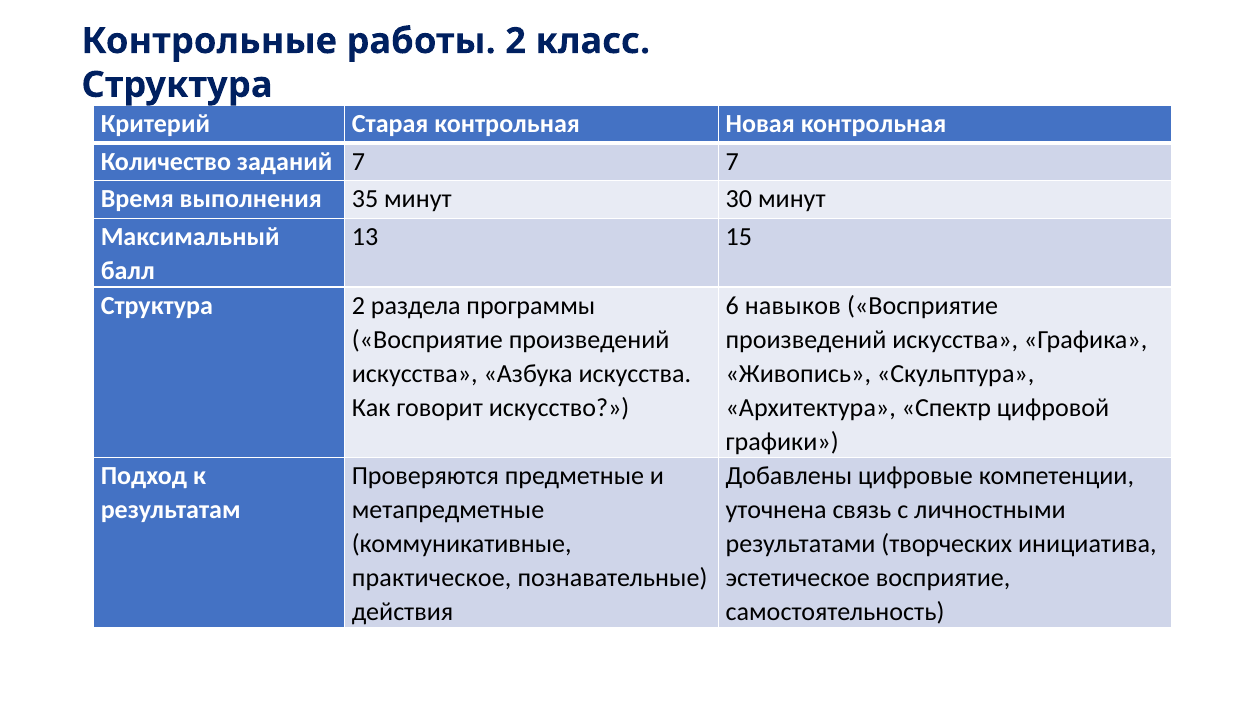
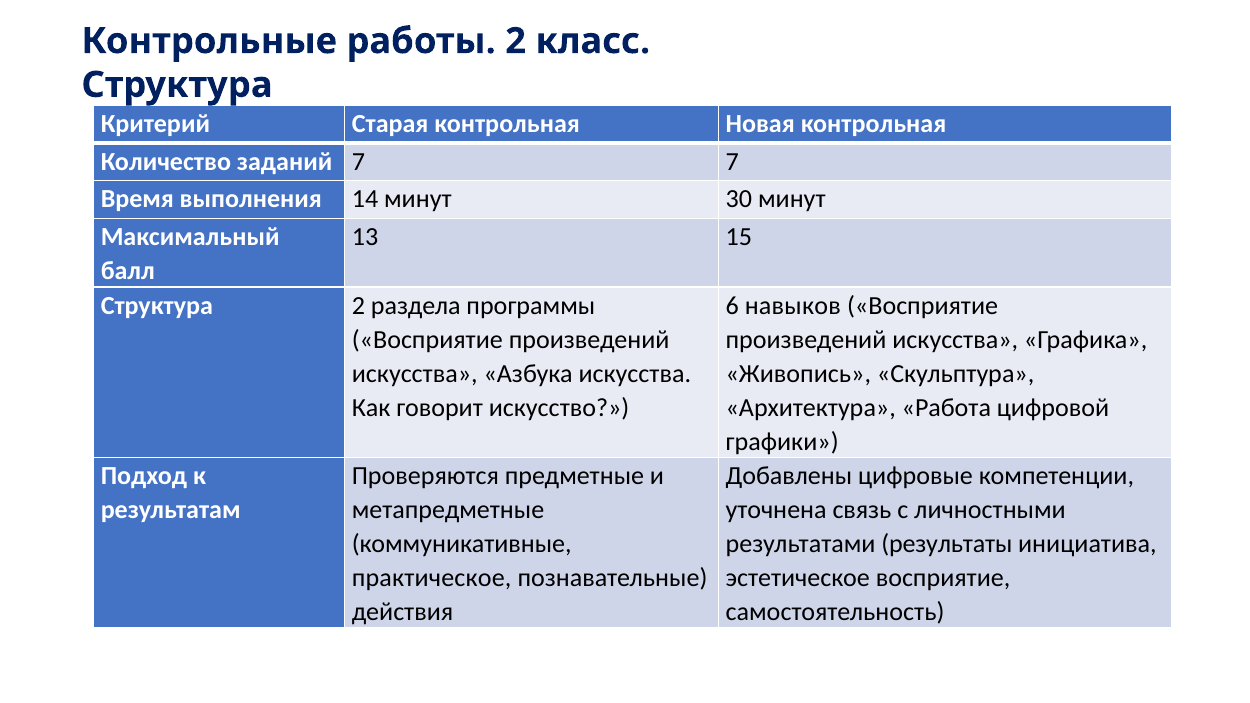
35: 35 -> 14
Спектр: Спектр -> Работа
творческих: творческих -> результаты
